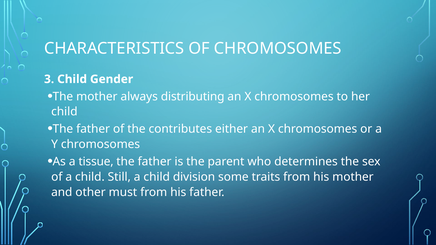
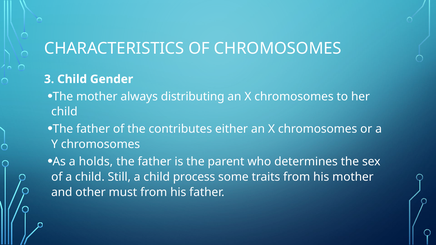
tissue: tissue -> holds
division: division -> process
